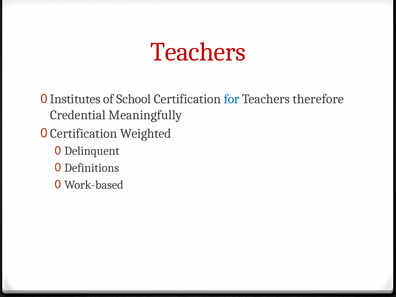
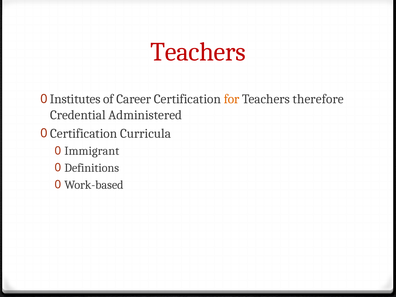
School: School -> Career
for colour: blue -> orange
Meaningfully: Meaningfully -> Administered
Weighted: Weighted -> Curricula
Delinquent: Delinquent -> Immigrant
